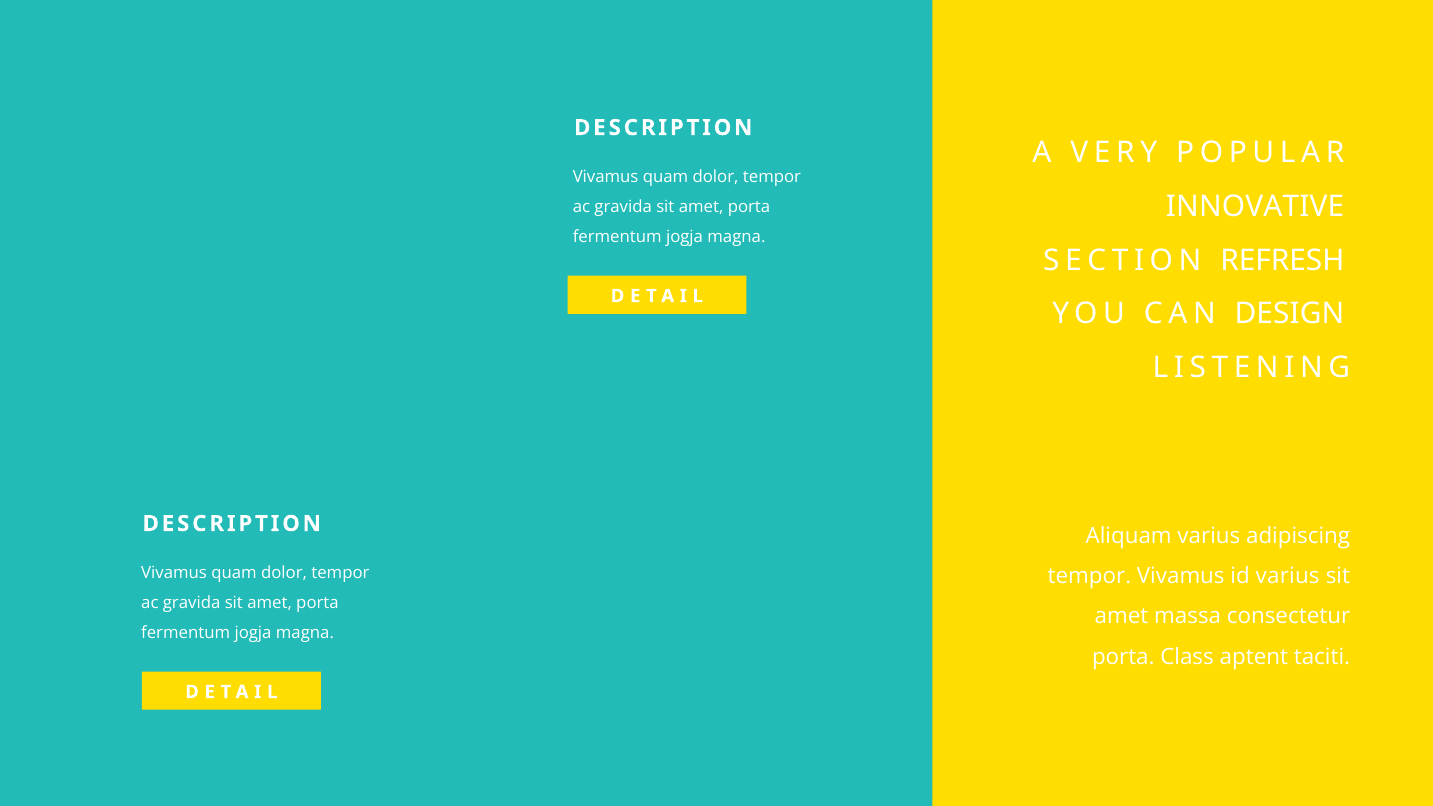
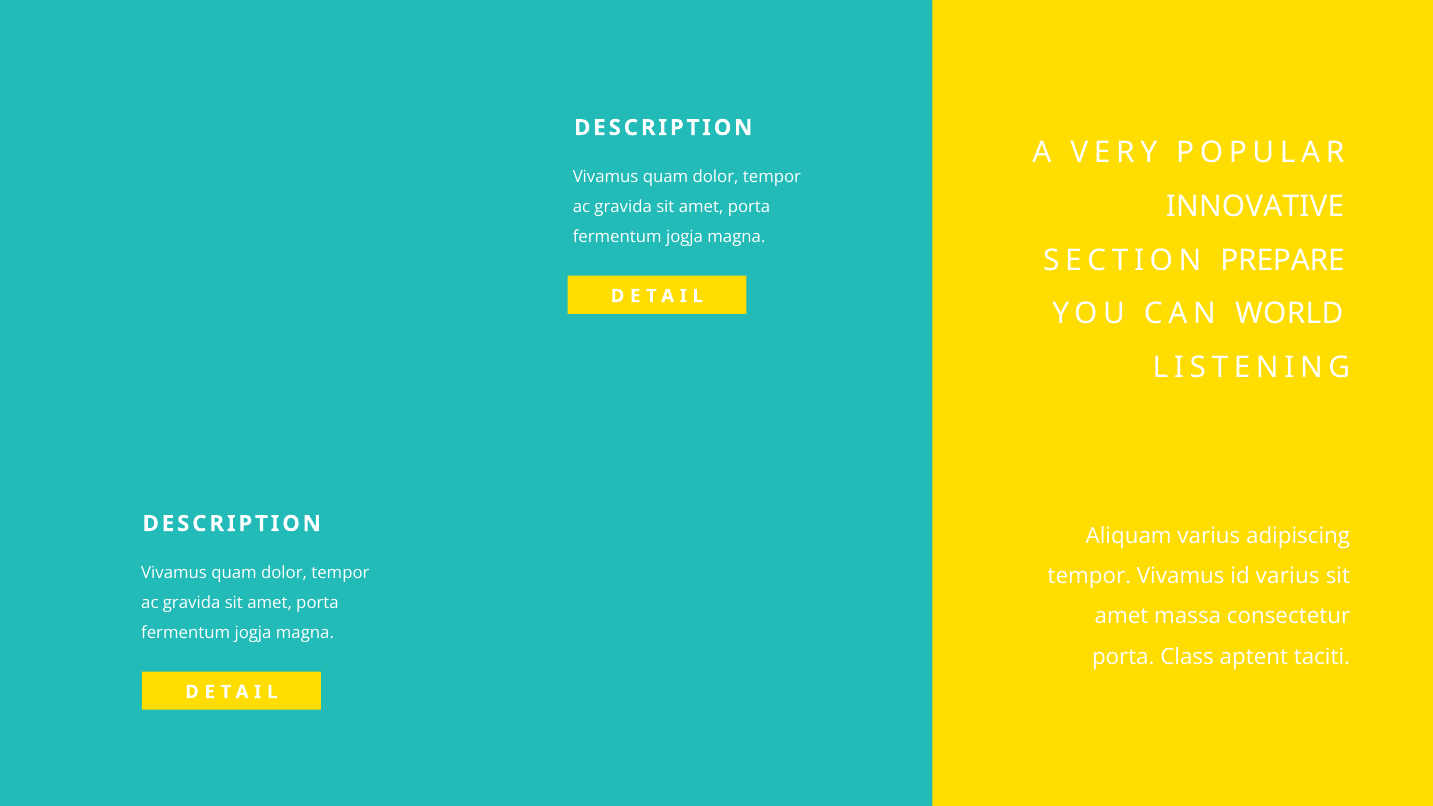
REFRESH: REFRESH -> PREPARE
DESIGN: DESIGN -> WORLD
